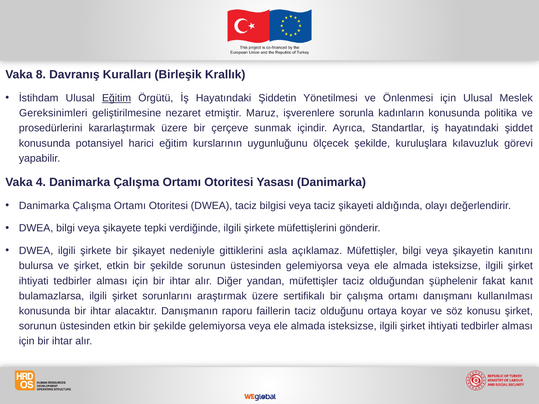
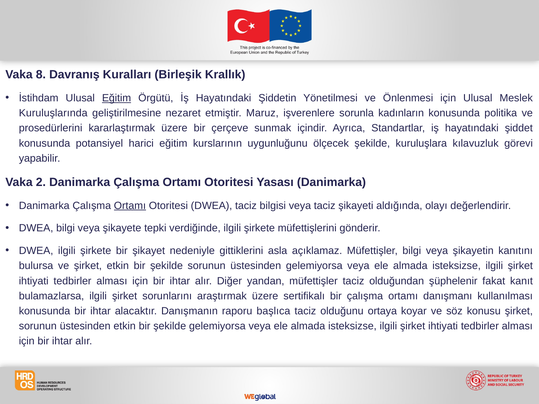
Gereksinimleri: Gereksinimleri -> Kuruluşlarında
4: 4 -> 2
Ortamı at (130, 206) underline: none -> present
faillerin: faillerin -> başlıca
